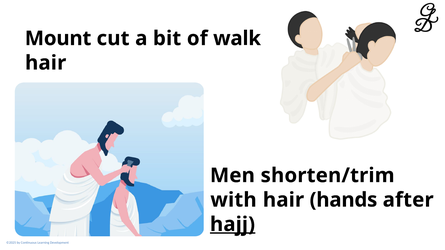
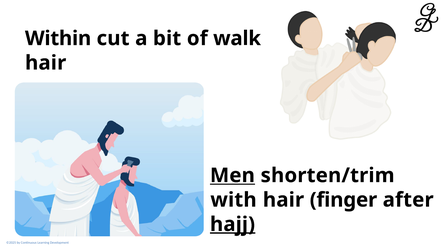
Mount: Mount -> Within
Men underline: none -> present
hands: hands -> finger
